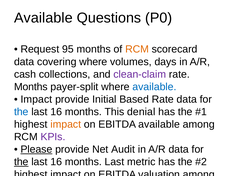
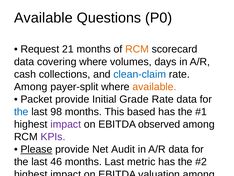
95: 95 -> 21
clean-claim colour: purple -> blue
Months at (31, 87): Months -> Among
available at (154, 87) colour: blue -> orange
Impact at (36, 99): Impact -> Packet
Based: Based -> Grade
16 at (56, 111): 16 -> 98
This denial: denial -> based
impact at (66, 124) colour: orange -> purple
EBITDA available: available -> observed
the at (21, 161) underline: present -> none
16 at (56, 161): 16 -> 46
